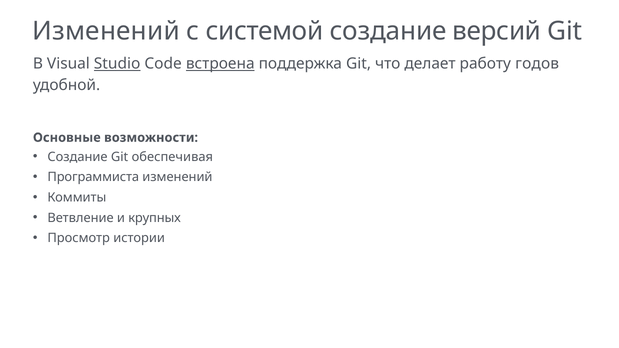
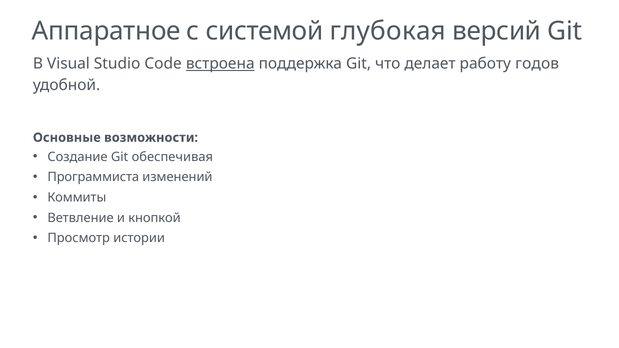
Изменений at (106, 31): Изменений -> Аппаратное
системой создание: создание -> глубокая
Studio underline: present -> none
крупных: крупных -> кнопкой
